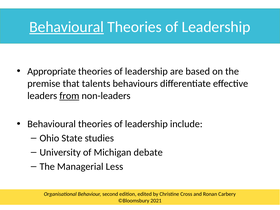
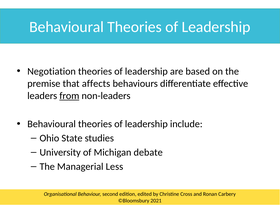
Behavioural at (67, 27) underline: present -> none
Appropriate: Appropriate -> Negotiation
talents: talents -> affects
